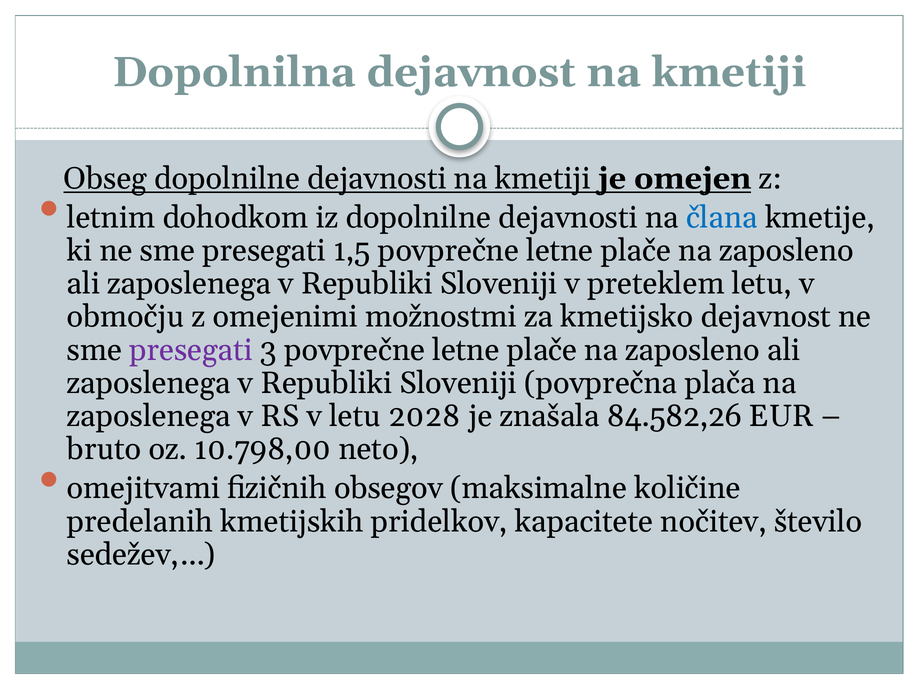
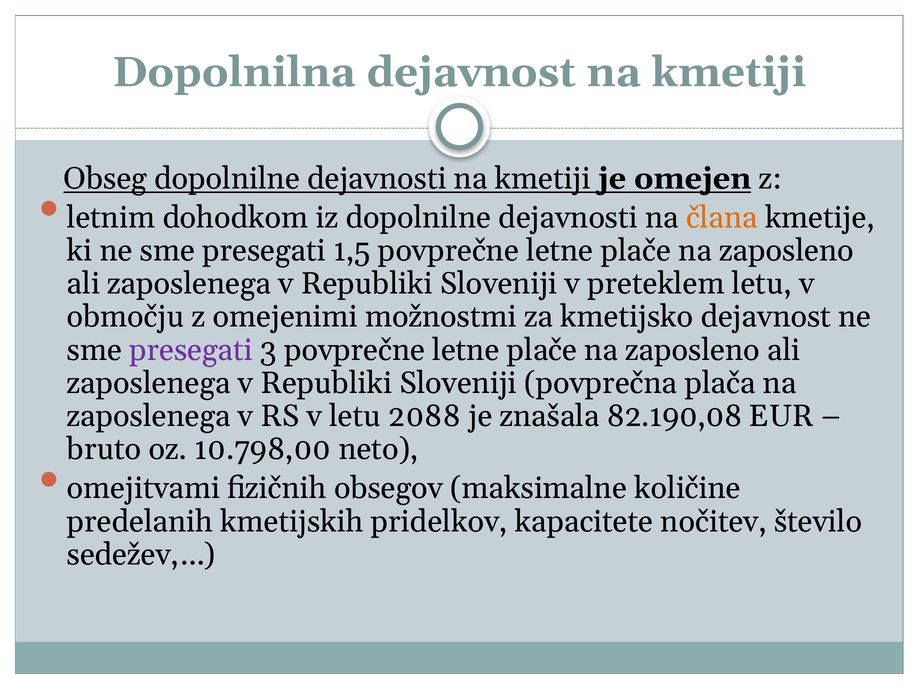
člana colour: blue -> orange
2028: 2028 -> 2088
84.582,26: 84.582,26 -> 82.190,08
